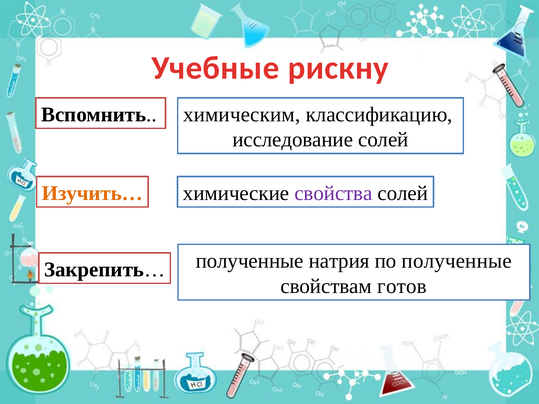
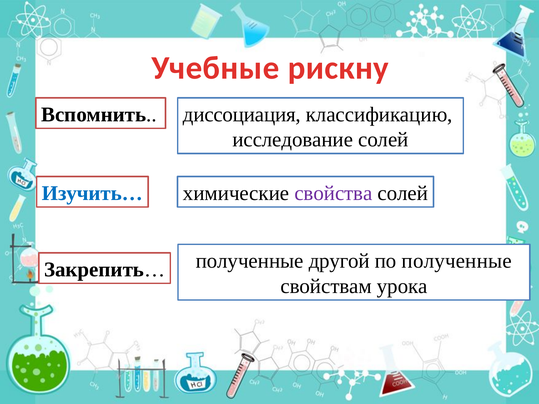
химическим: химическим -> диссоциация
Изучить… colour: orange -> blue
натрия: натрия -> другой
готов: готов -> урока
